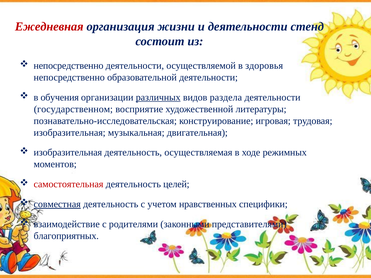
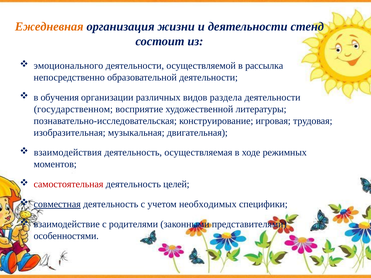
Ежедневная colour: red -> orange
непосредственно at (69, 66): непосредственно -> эмоционального
здоровья: здоровья -> рассылка
различных underline: present -> none
изобразительная at (68, 153): изобразительная -> взаимодействия
нравственных: нравственных -> необходимых
благоприятных: благоприятных -> особенностями
